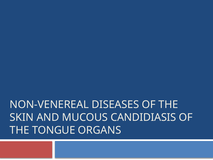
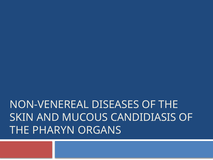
TONGUE: TONGUE -> PHARYN
